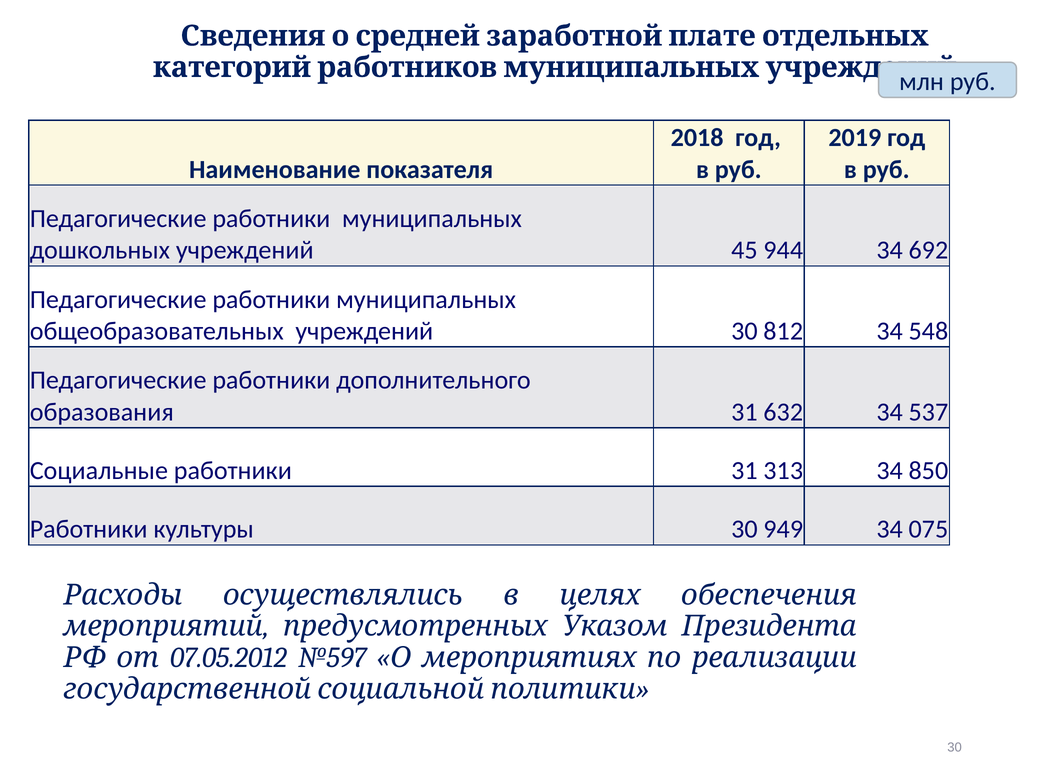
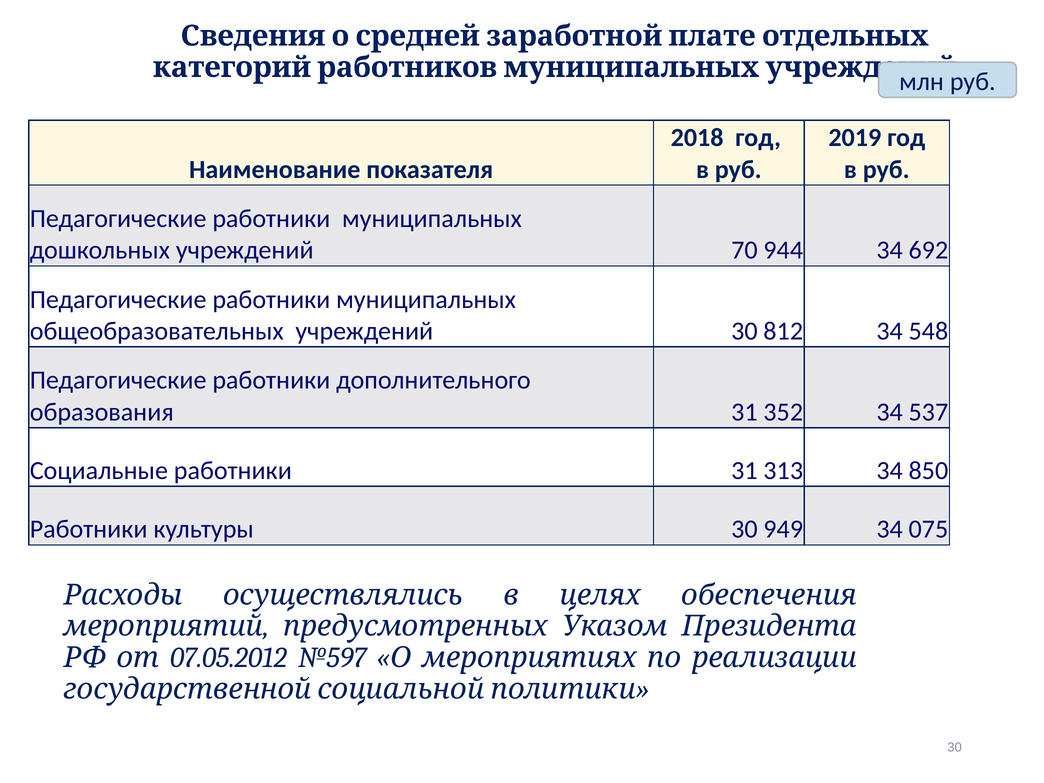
45: 45 -> 70
632: 632 -> 352
